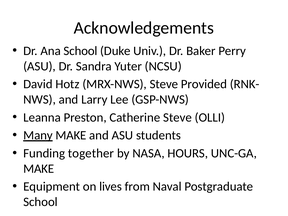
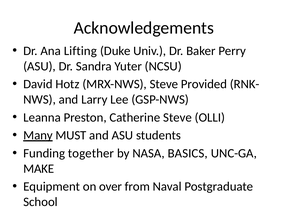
Ana School: School -> Lifting
MAKE at (71, 135): MAKE -> MUST
HOURS: HOURS -> BASICS
lives: lives -> over
